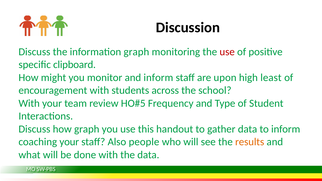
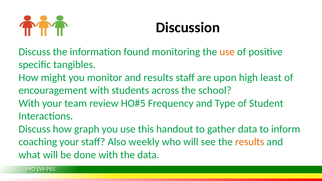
information graph: graph -> found
use at (227, 52) colour: red -> orange
clipboard: clipboard -> tangibles
and inform: inform -> results
people: people -> weekly
